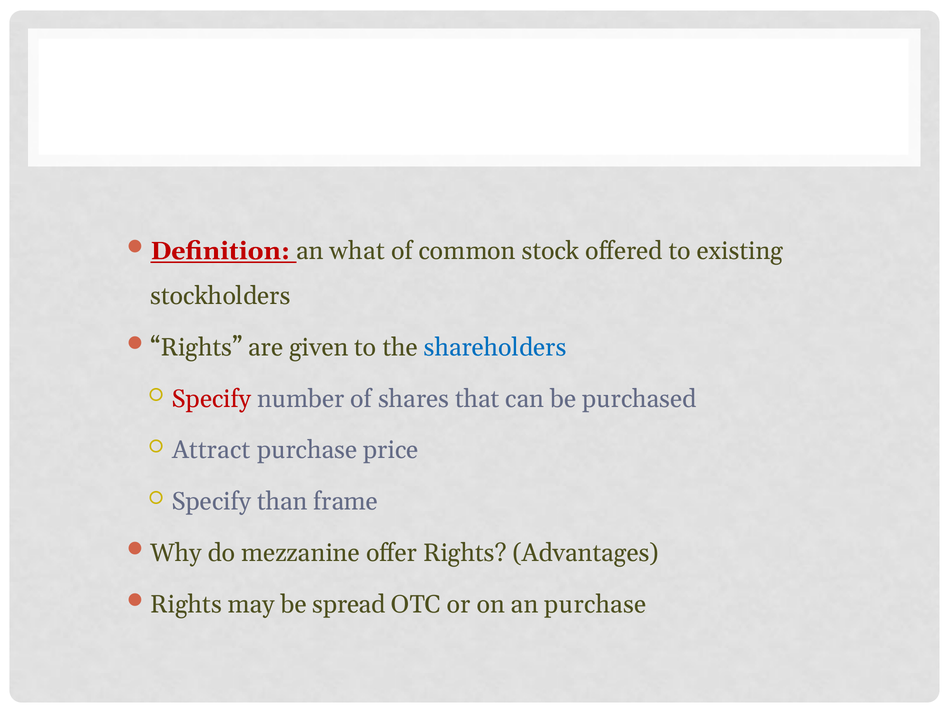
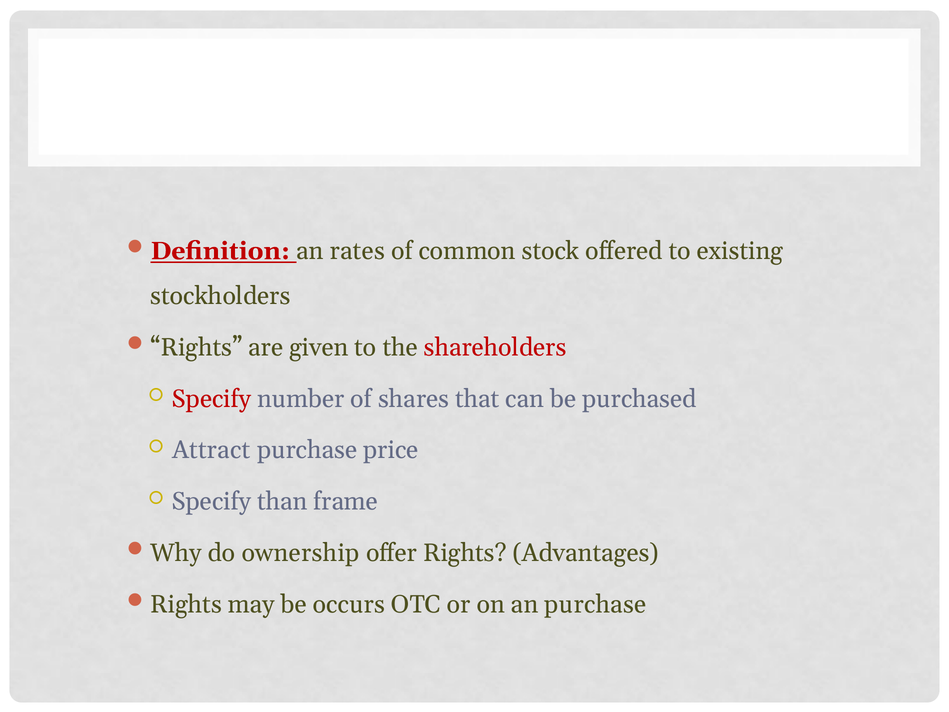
what: what -> rates
shareholders colour: blue -> red
mezzanine: mezzanine -> ownership
spread: spread -> occurs
